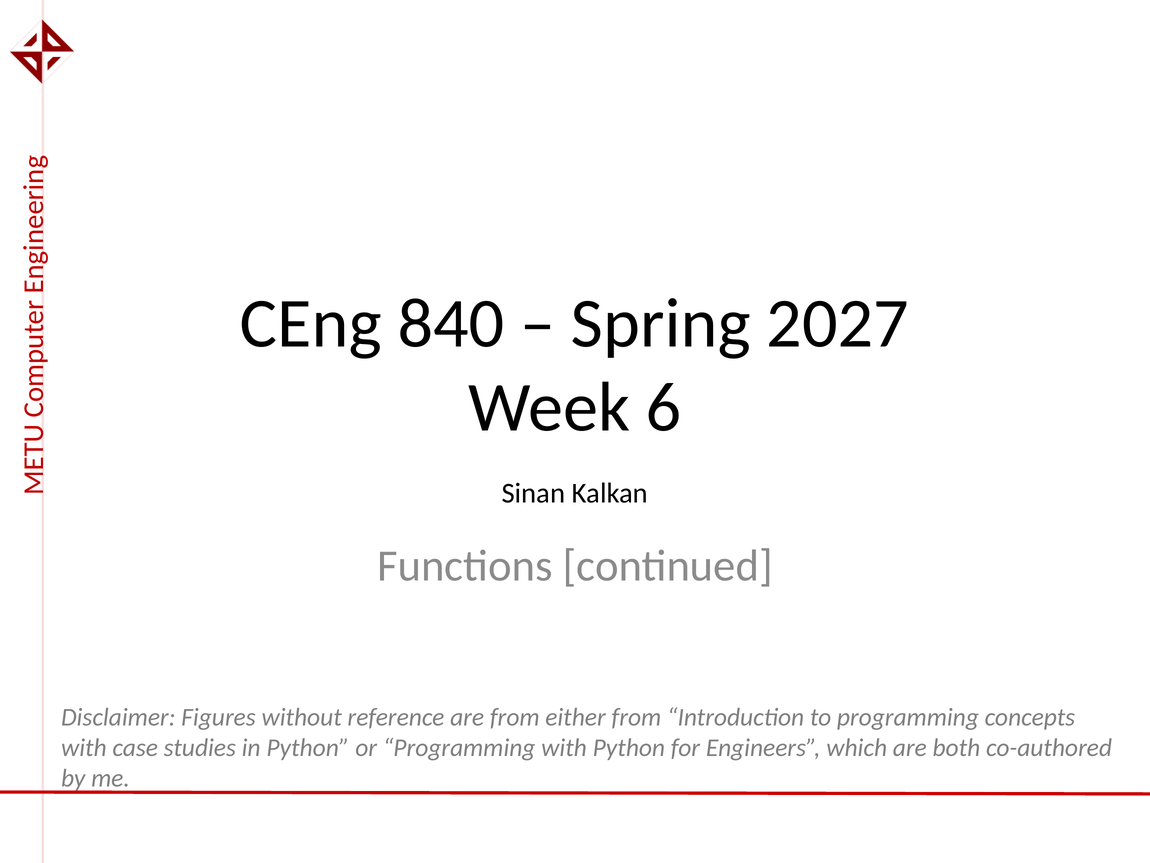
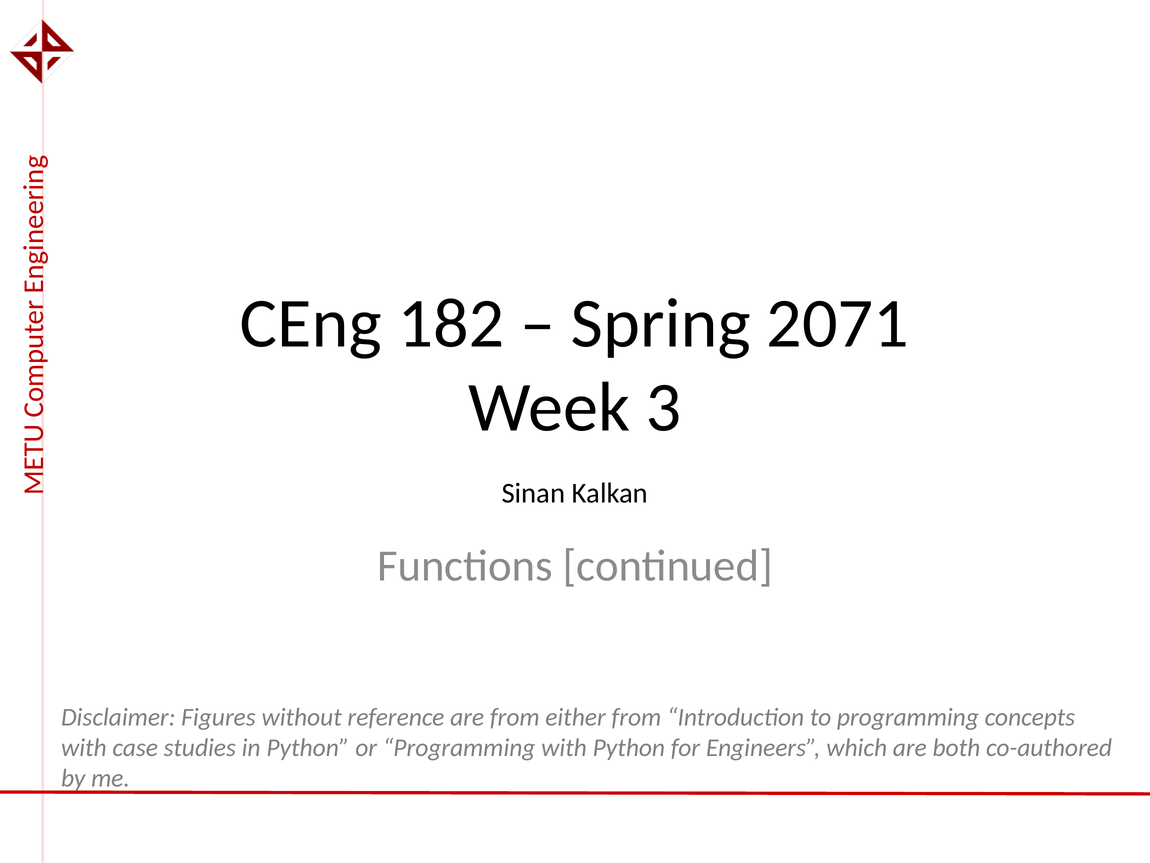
840: 840 -> 182
2027: 2027 -> 2071
6: 6 -> 3
